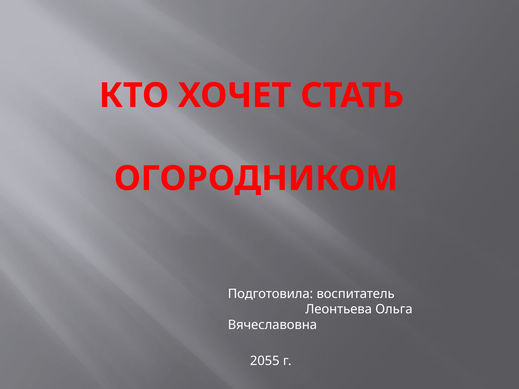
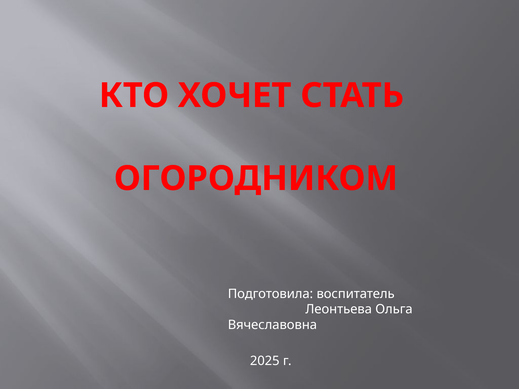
2055: 2055 -> 2025
